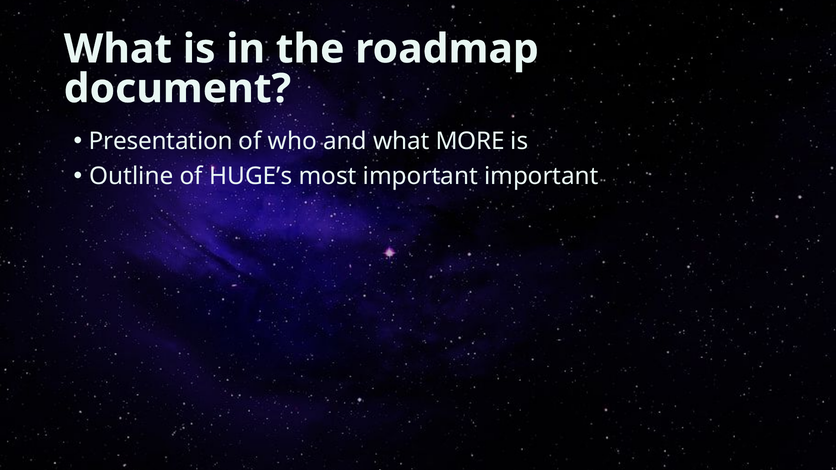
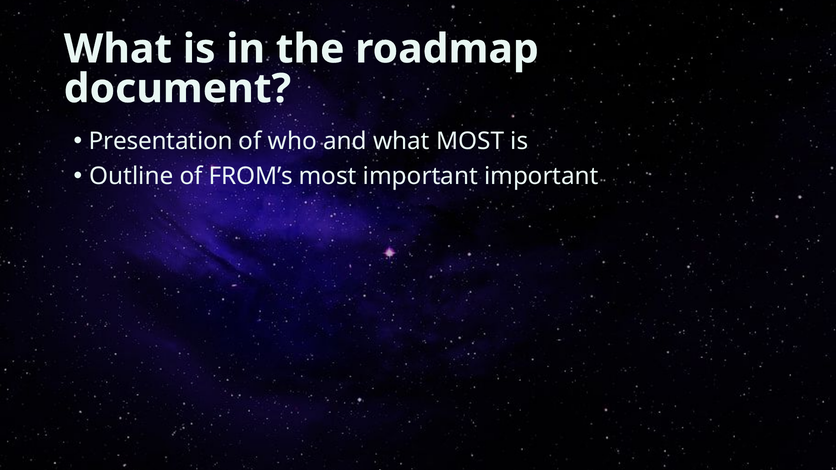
what MORE: MORE -> MOST
HUGE’s: HUGE’s -> FROM’s
